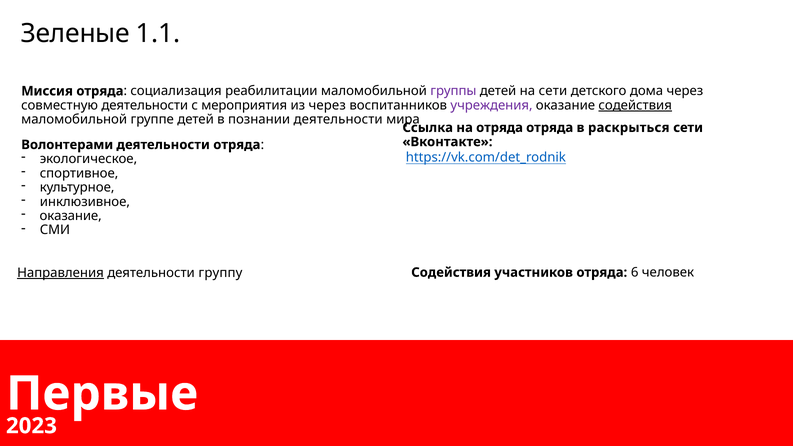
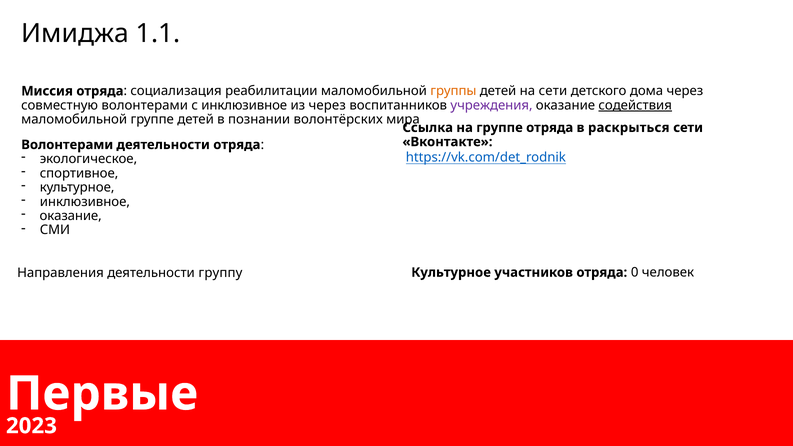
Зеленые: Зеленые -> Имиджа
группы colour: purple -> orange
совместную деятельности: деятельности -> волонтерами
с мероприятия: мероприятия -> инклюзивное
познании деятельности: деятельности -> волонтёрских
на отряда: отряда -> группе
Направления underline: present -> none
Содействия at (451, 272): Содействия -> Культурное
6: 6 -> 0
